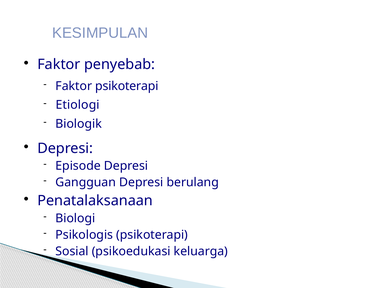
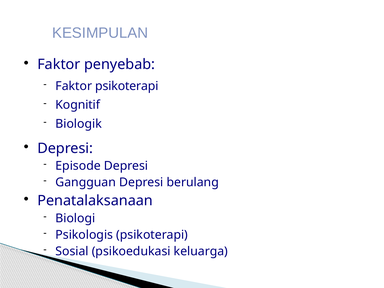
Etiologi: Etiologi -> Kognitif
